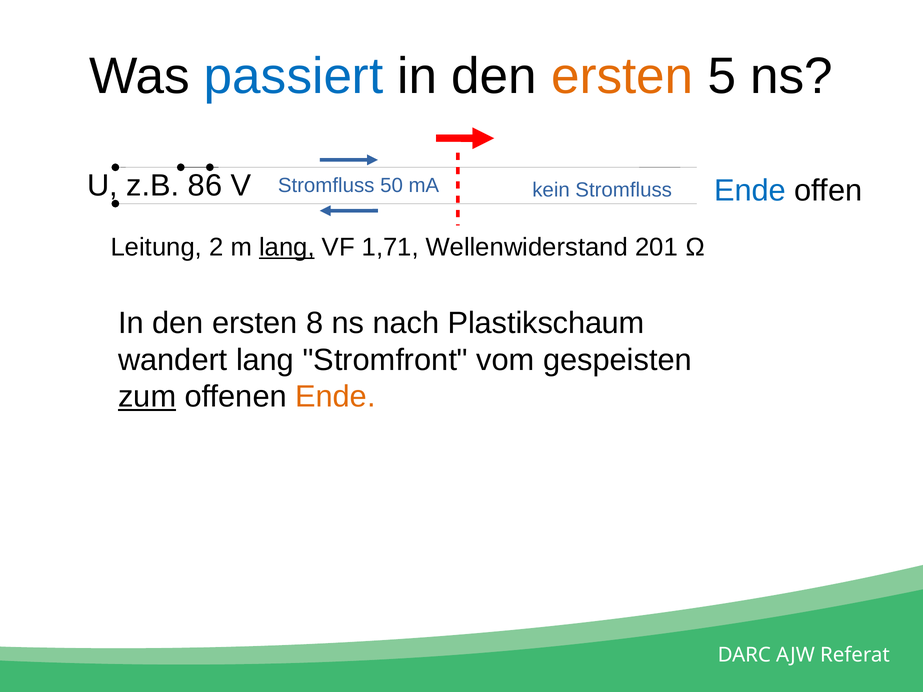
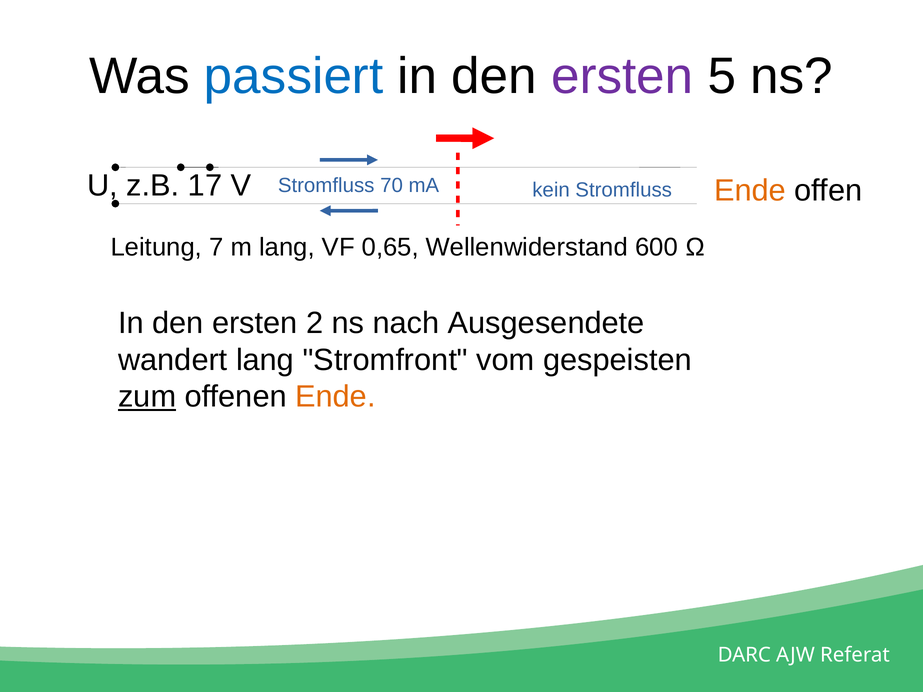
ersten at (622, 76) colour: orange -> purple
86: 86 -> 17
Ende at (750, 191) colour: blue -> orange
50: 50 -> 70
2: 2 -> 7
lang at (287, 247) underline: present -> none
1,71: 1,71 -> 0,65
201: 201 -> 600
8: 8 -> 2
Plastikschaum: Plastikschaum -> Ausgesendete
